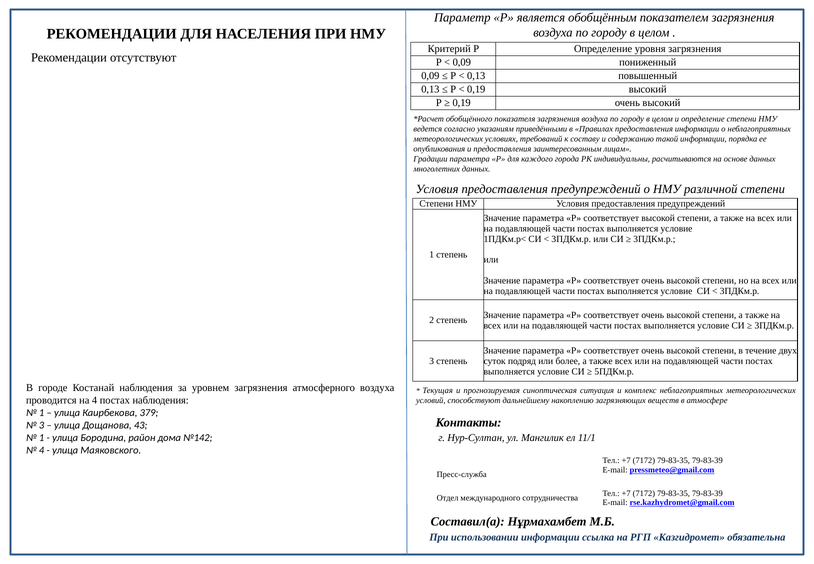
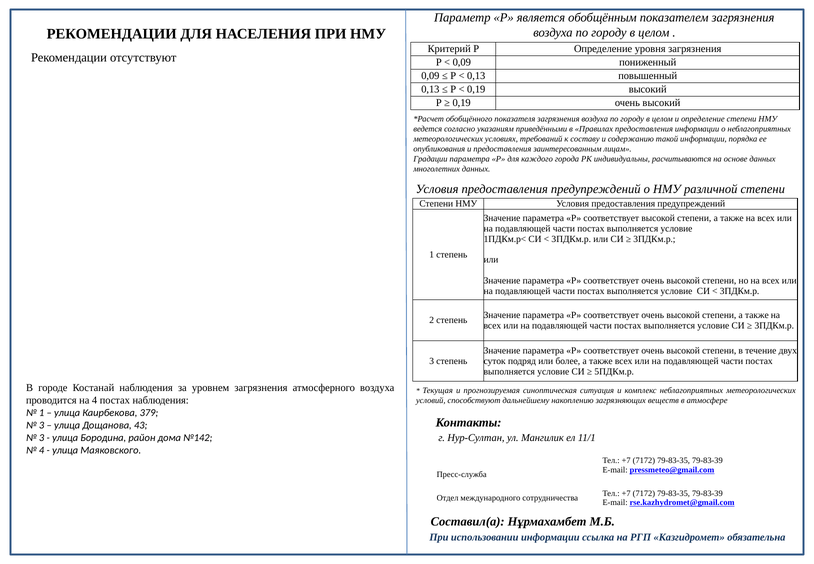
1 at (42, 437): 1 -> 3
